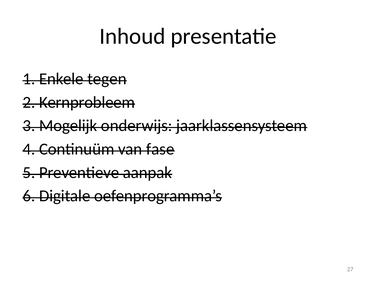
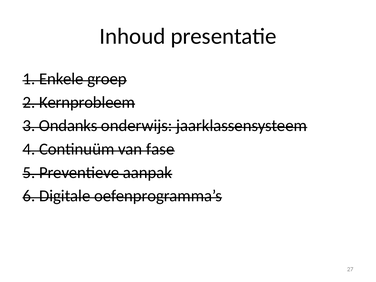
tegen: tegen -> groep
Mogelijk: Mogelijk -> Ondanks
